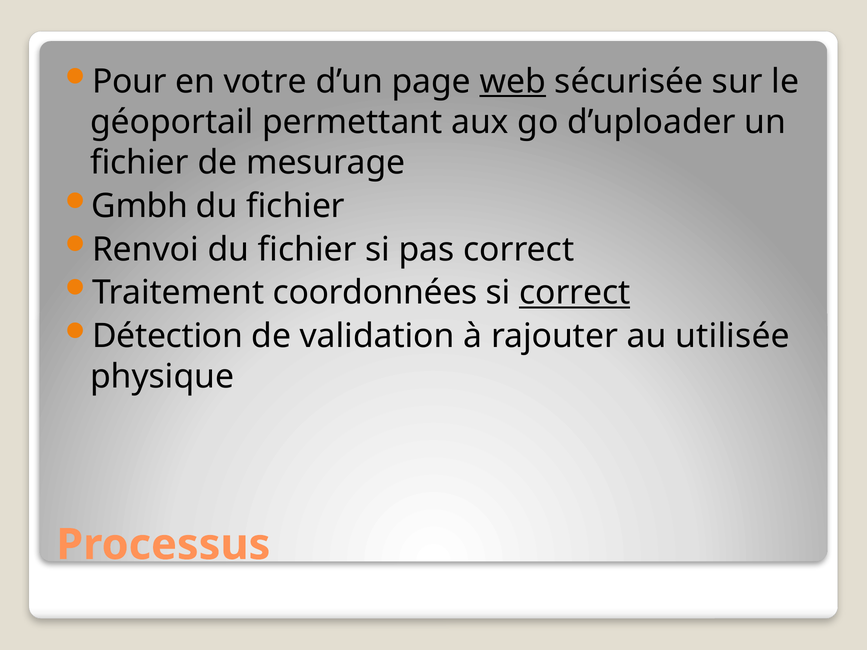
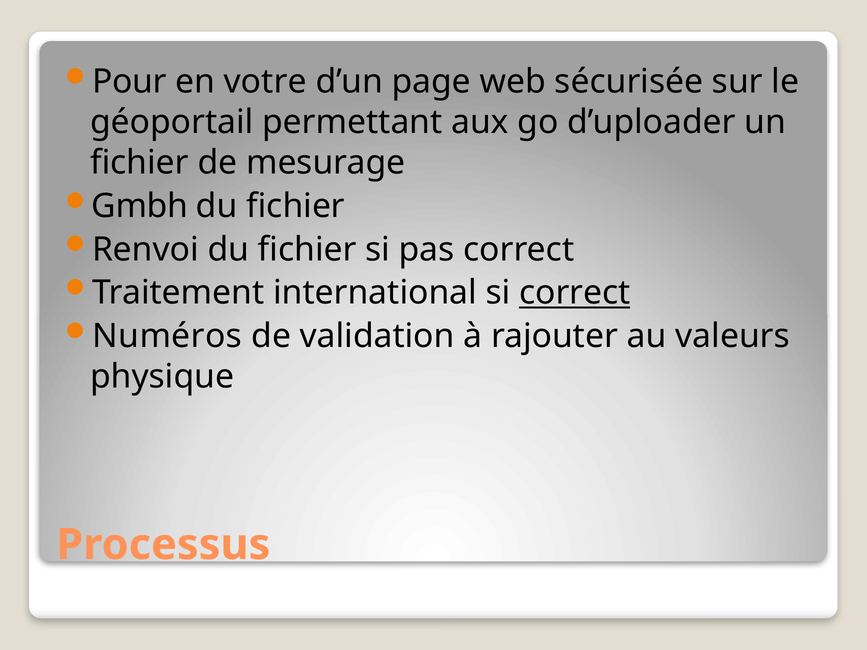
web underline: present -> none
coordonnées: coordonnées -> international
Détection: Détection -> Numéros
utilisée: utilisée -> valeurs
